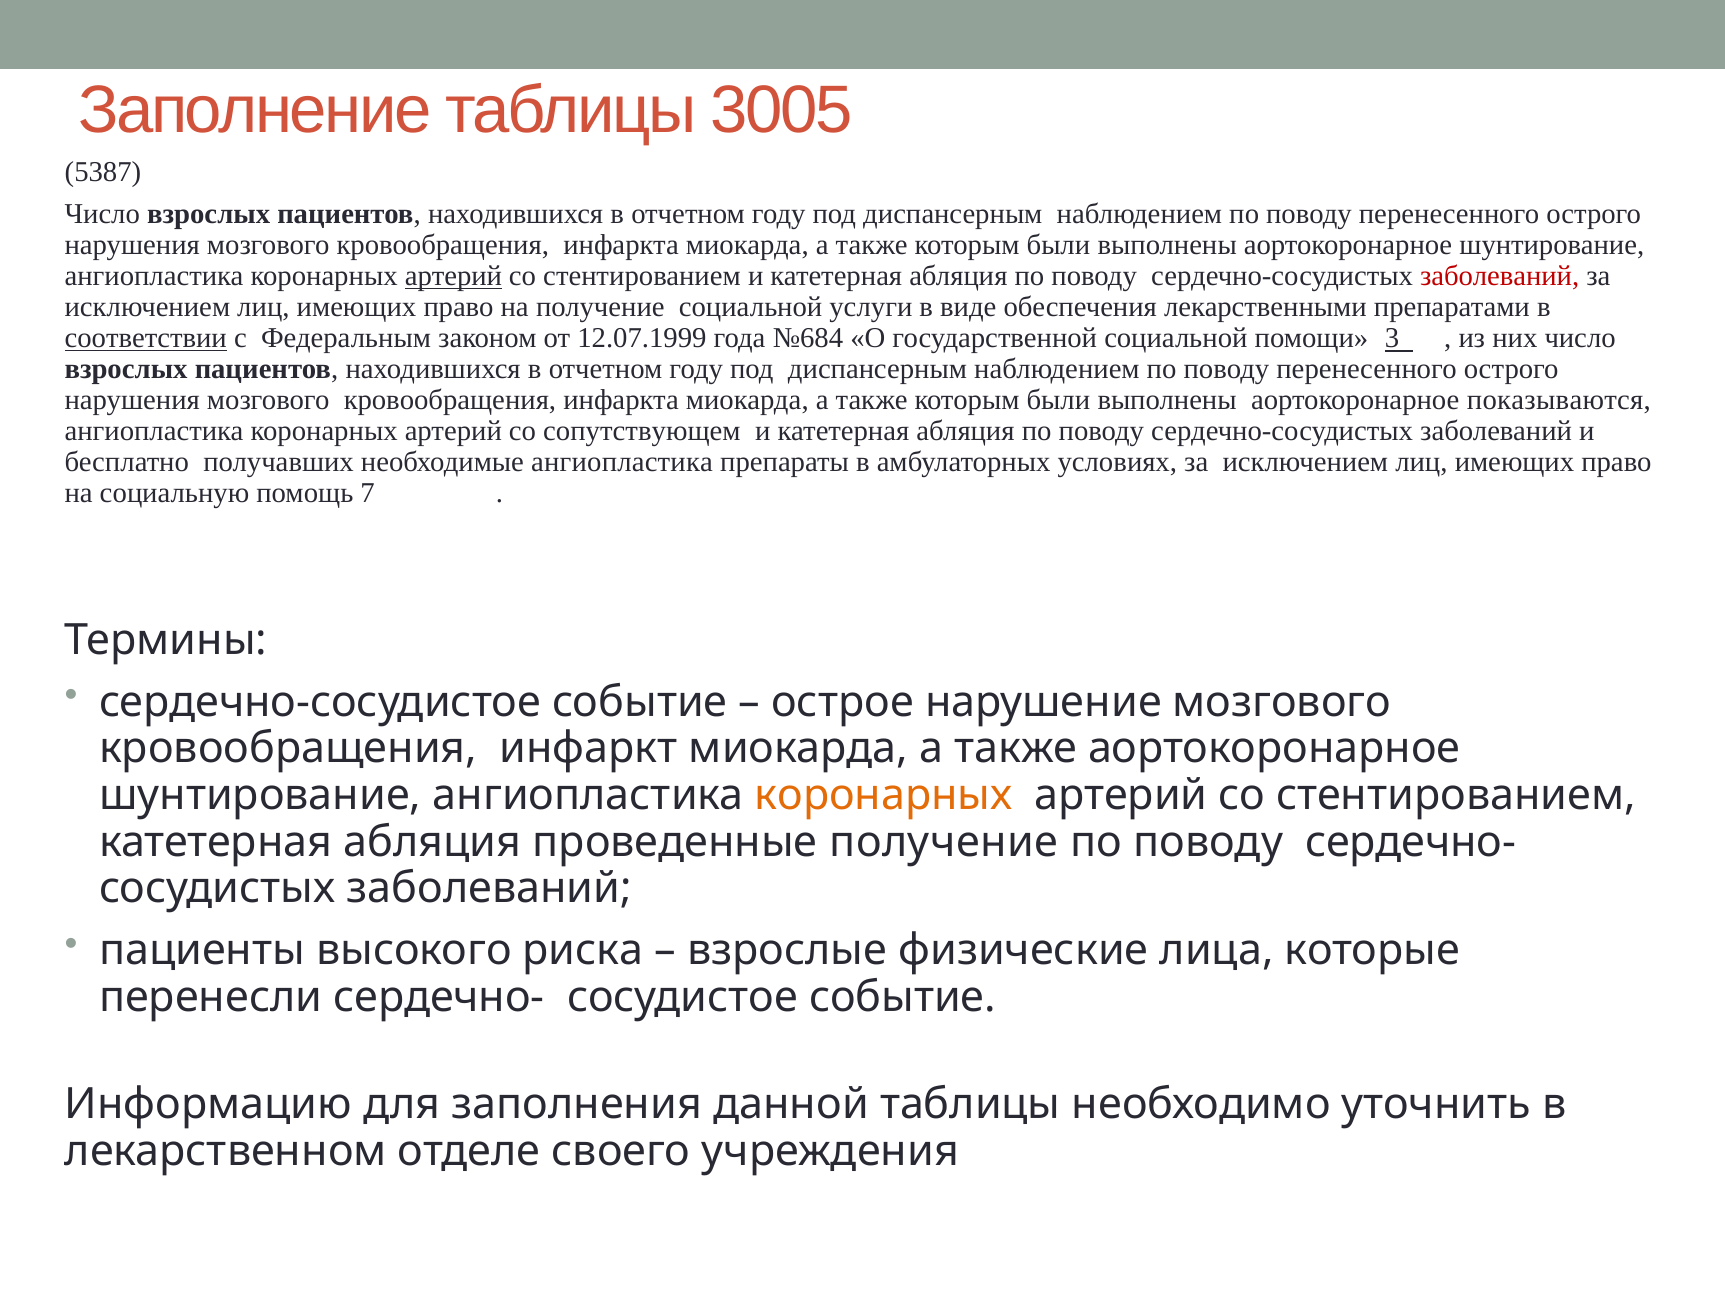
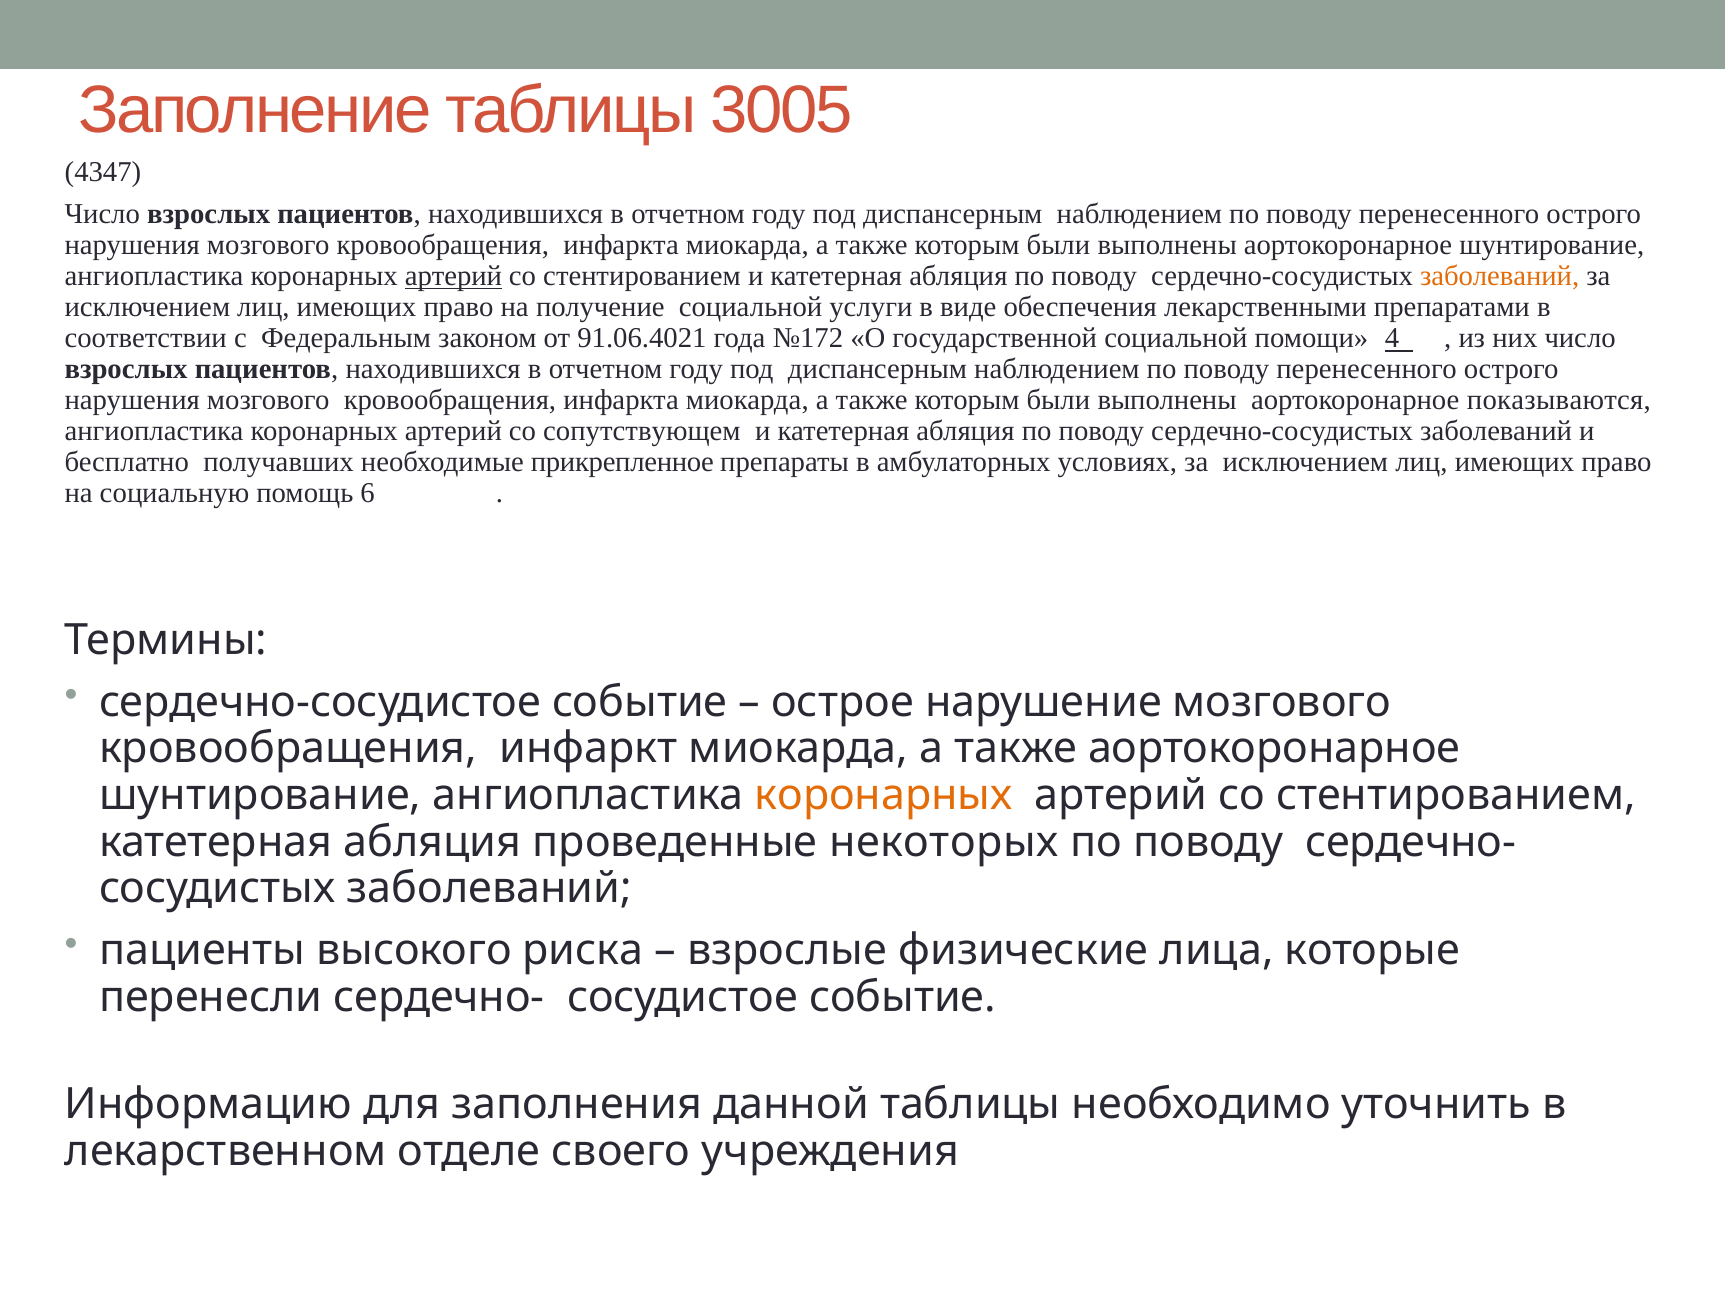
5387: 5387 -> 4347
заболеваний at (1500, 276) colour: red -> orange
соответствии underline: present -> none
12.07.1999: 12.07.1999 -> 91.06.4021
№684: №684 -> №172
3: 3 -> 4
необходимые ангиопластика: ангиопластика -> прикрепленное
7: 7 -> 6
проведенные получение: получение -> некоторых
